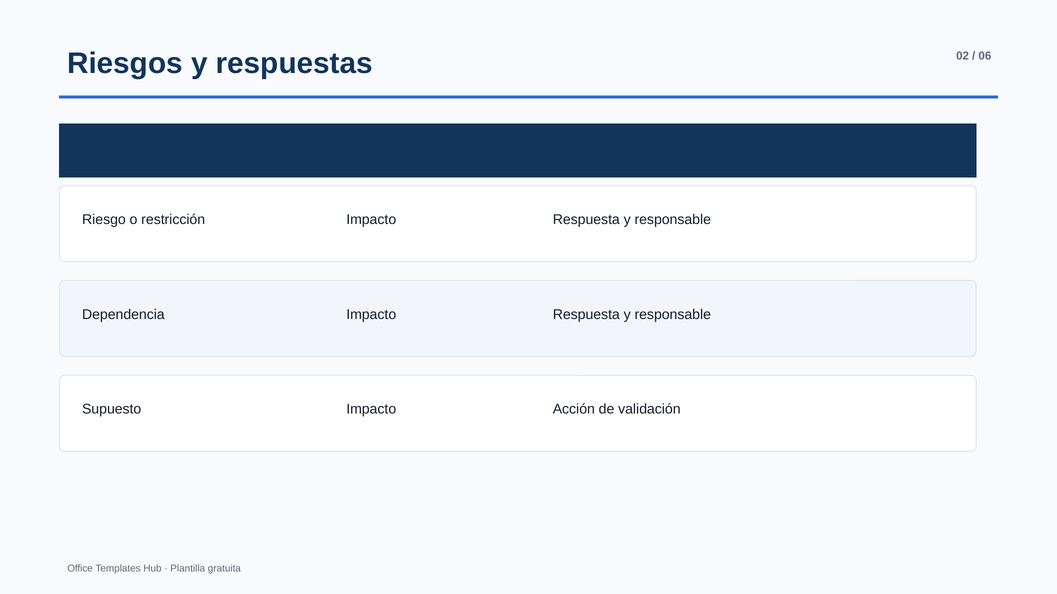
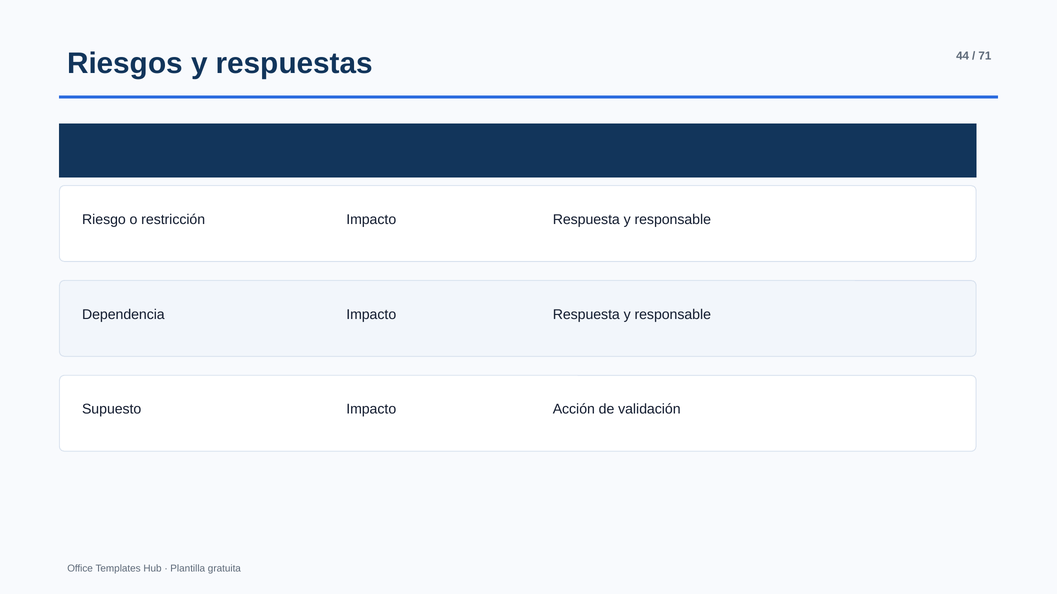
02: 02 -> 44
06: 06 -> 71
